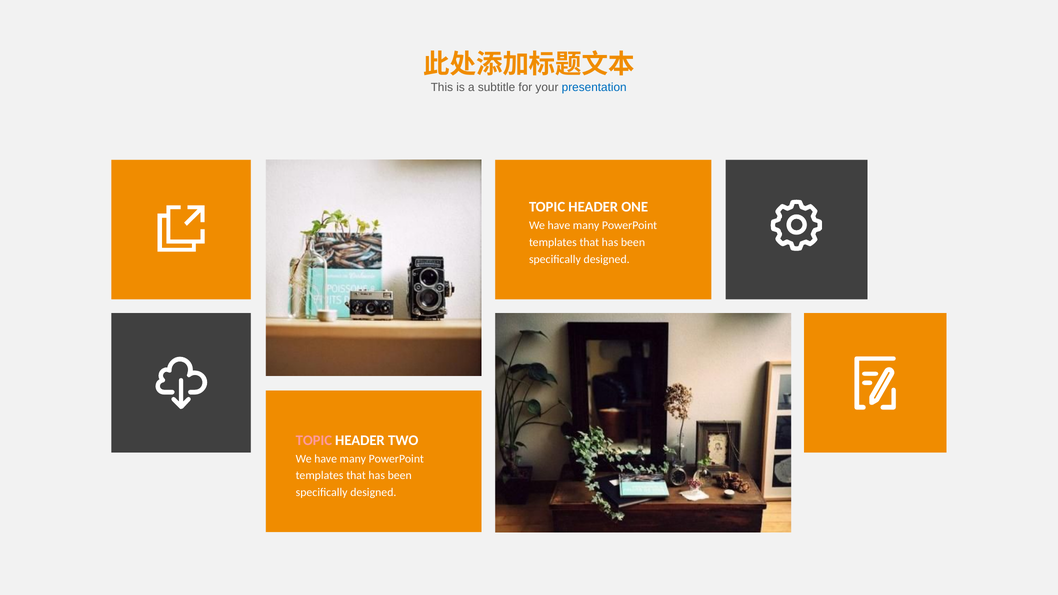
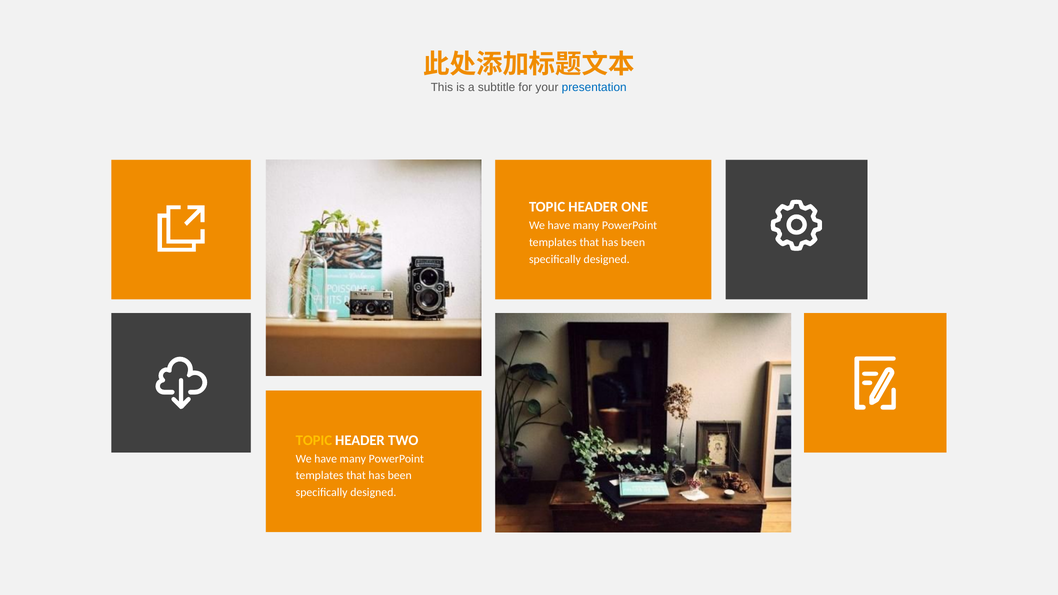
TOPIC at (314, 440) colour: pink -> yellow
